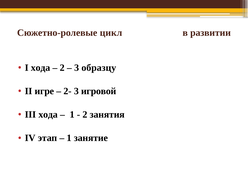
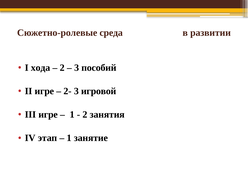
цикл: цикл -> среда
образцу: образцу -> пособий
III хода: хода -> игре
